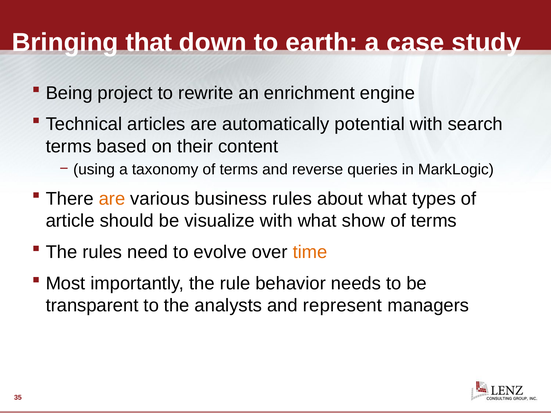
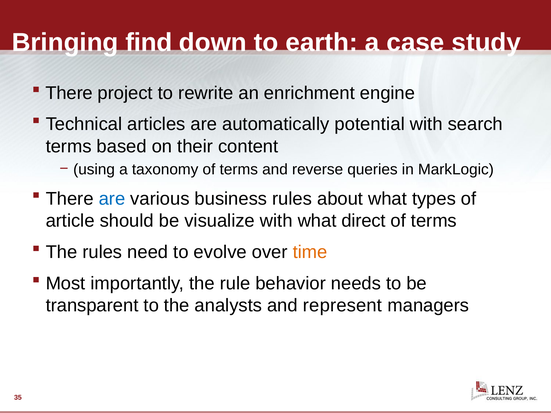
that: that -> find
Being at (69, 93): Being -> There
are at (112, 199) colour: orange -> blue
show: show -> direct
